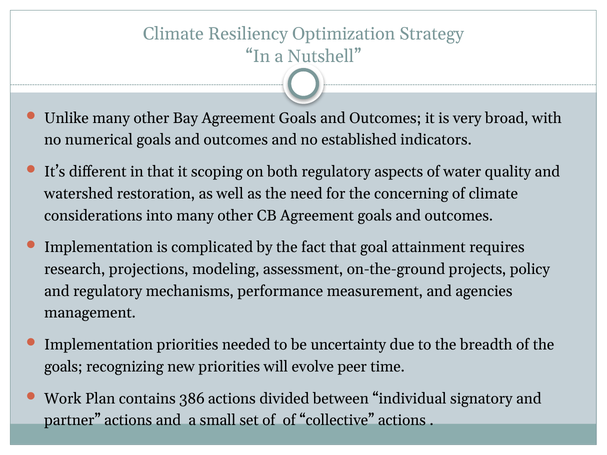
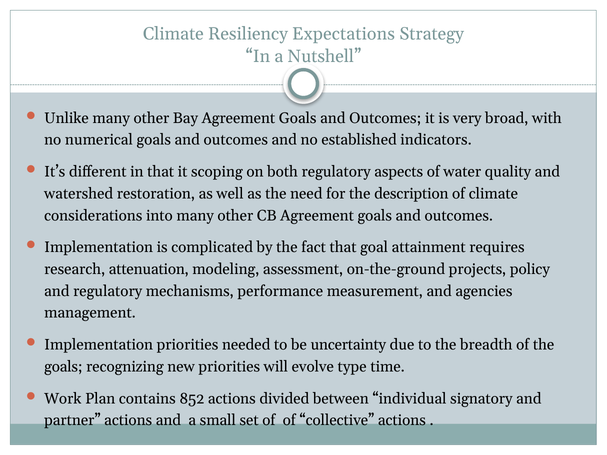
Optimization: Optimization -> Expectations
concerning: concerning -> description
projections: projections -> attenuation
peer: peer -> type
386: 386 -> 852
